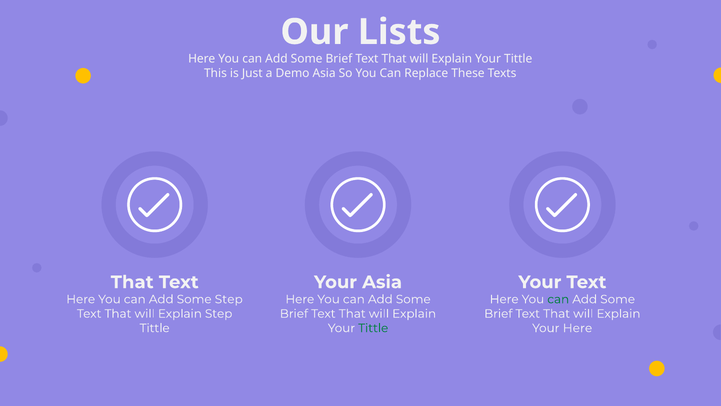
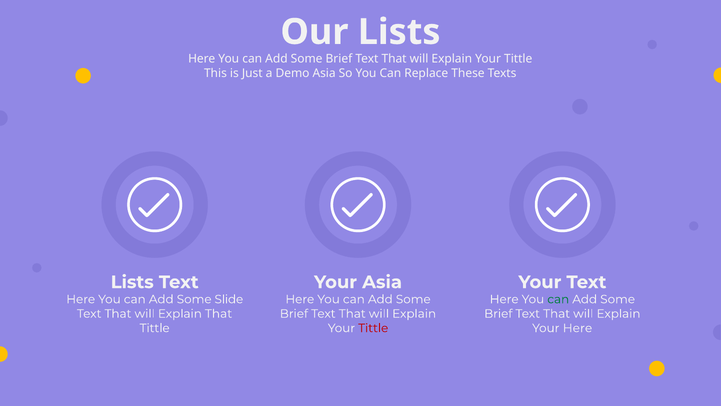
That at (132, 282): That -> Lists
Some Step: Step -> Slide
Explain Step: Step -> That
Tittle at (373, 328) colour: green -> red
